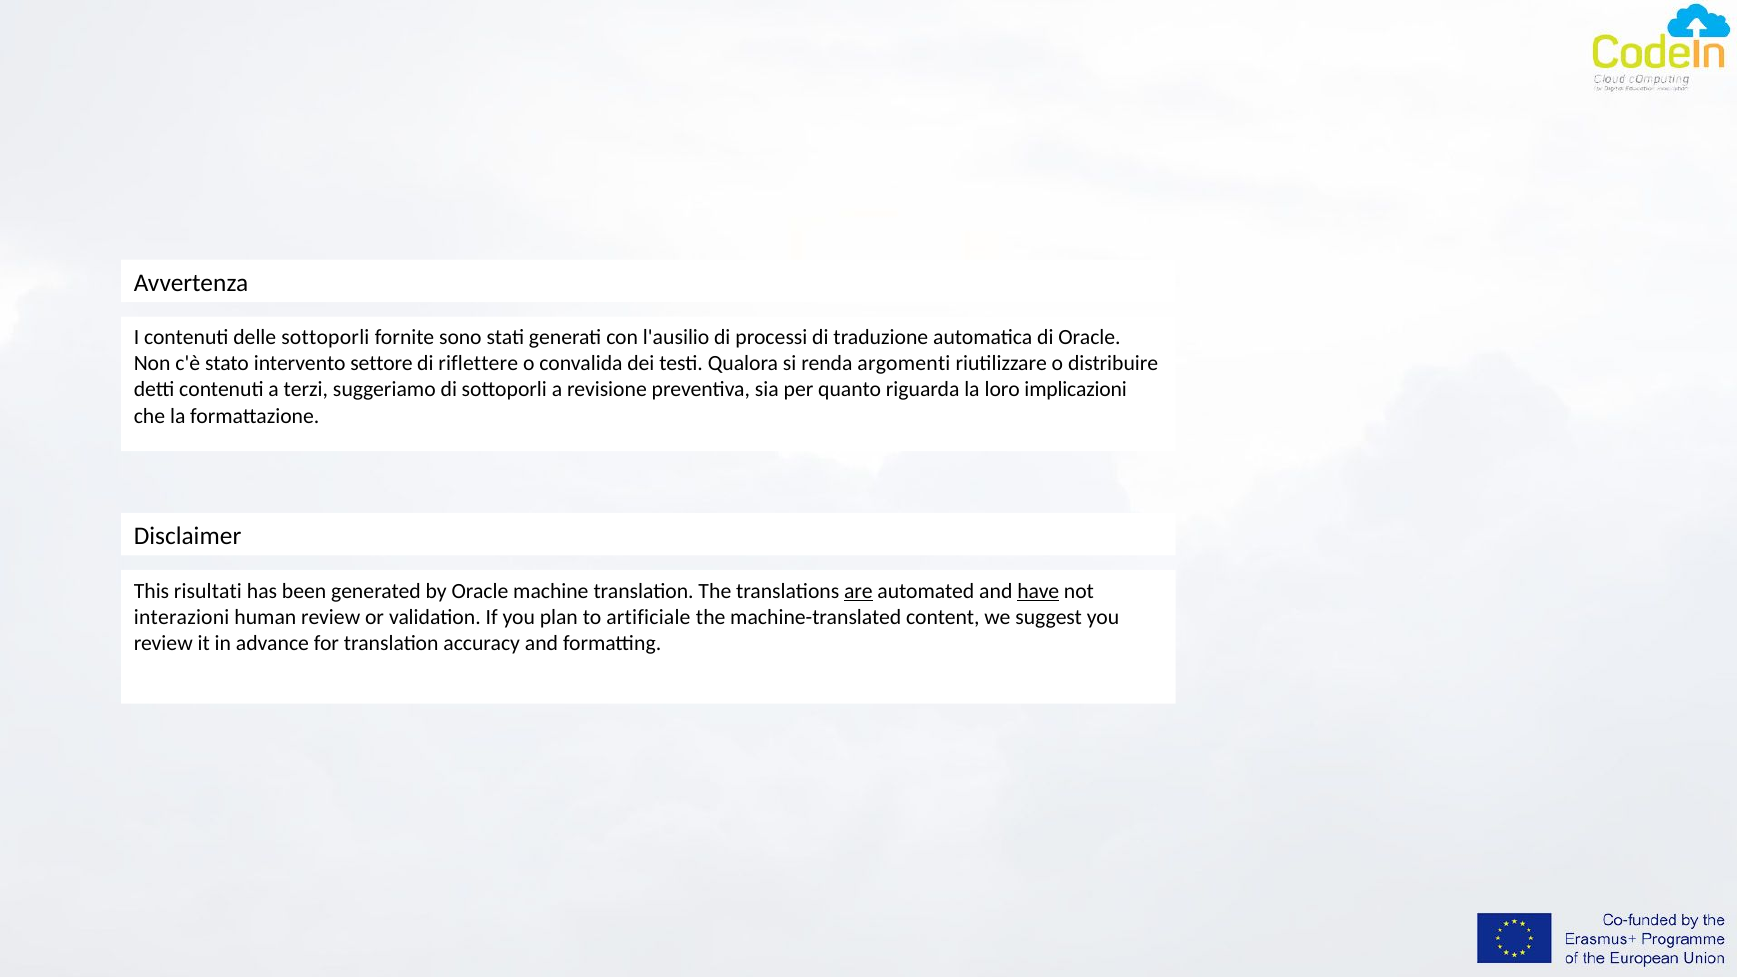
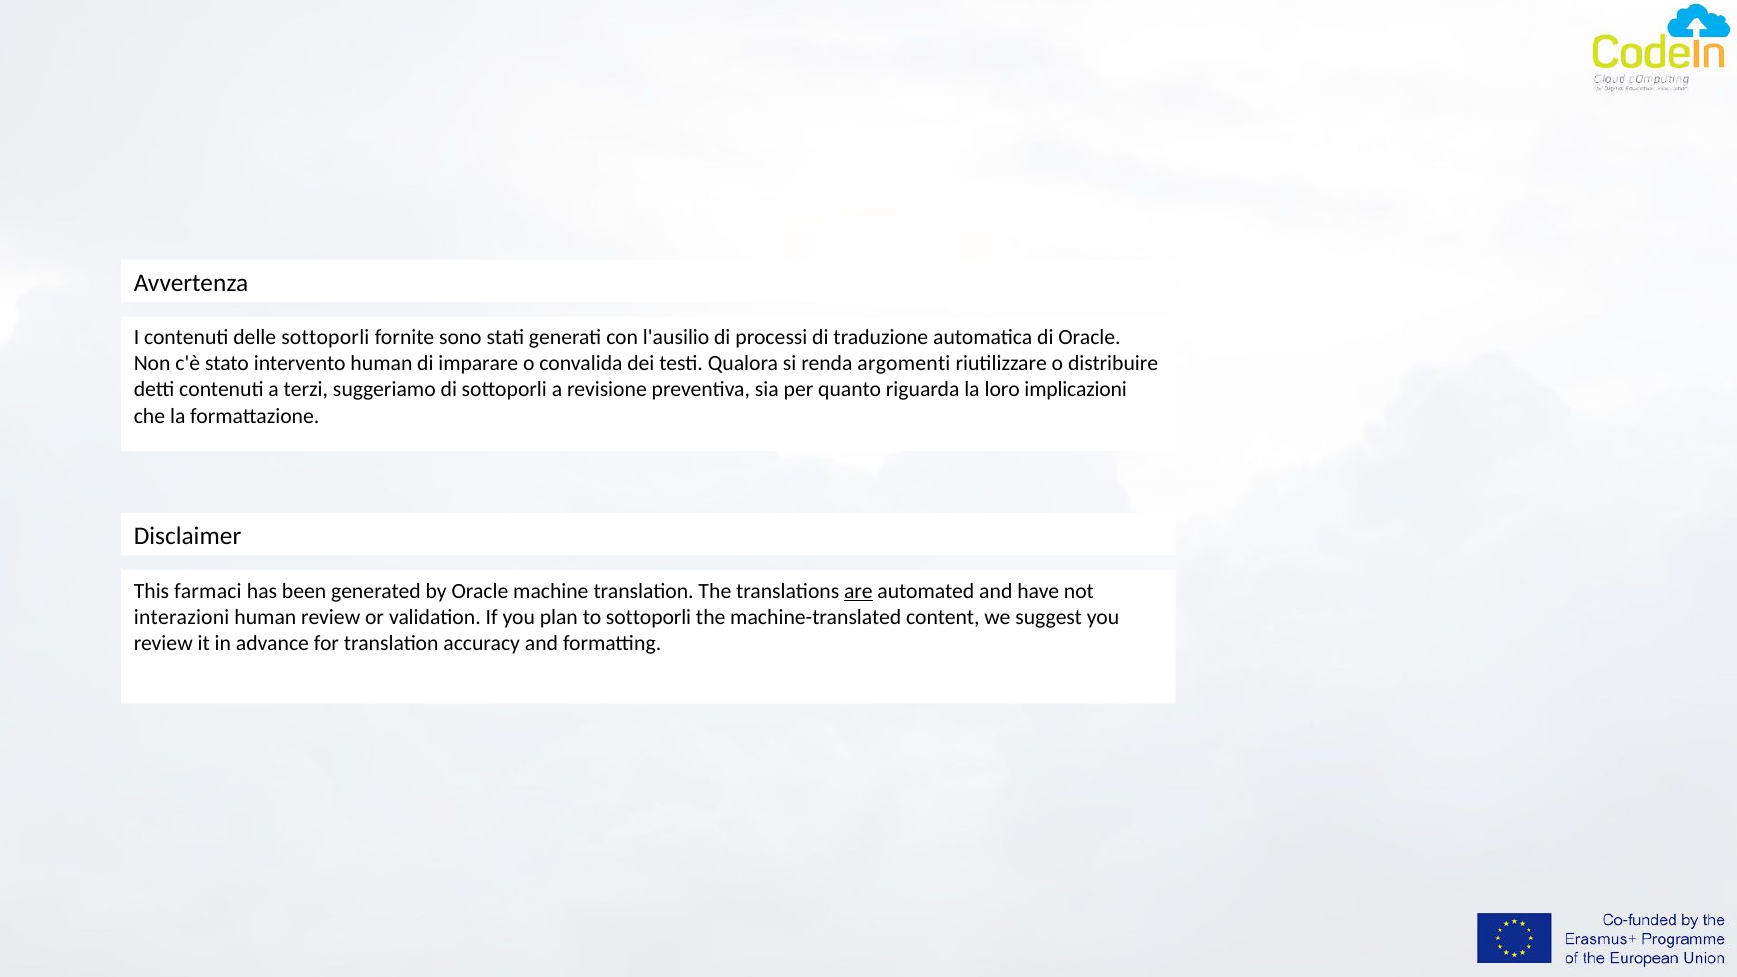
intervento settore: settore -> human
riflettere: riflettere -> imparare
risultati: risultati -> farmaci
have underline: present -> none
to artificiale: artificiale -> sottoporli
